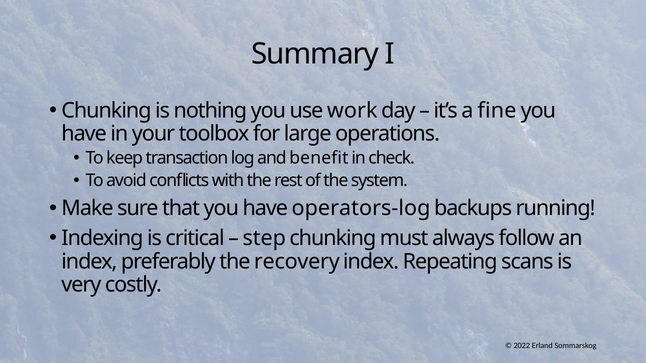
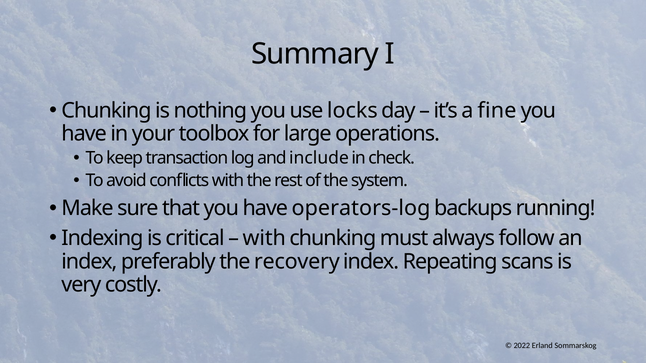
work: work -> locks
benefit: benefit -> include
step at (264, 238): step -> with
